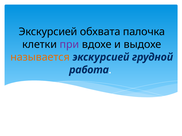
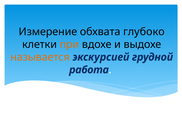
Экскурсией at (48, 32): Экскурсией -> Измерение
палочка: палочка -> глубоко
при colour: purple -> orange
